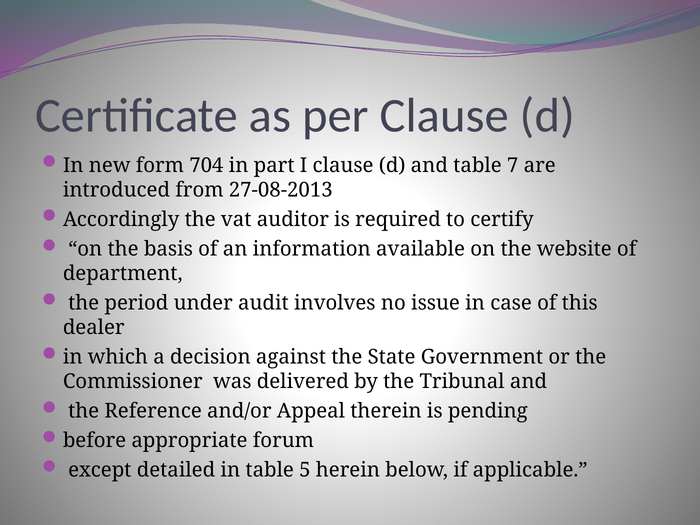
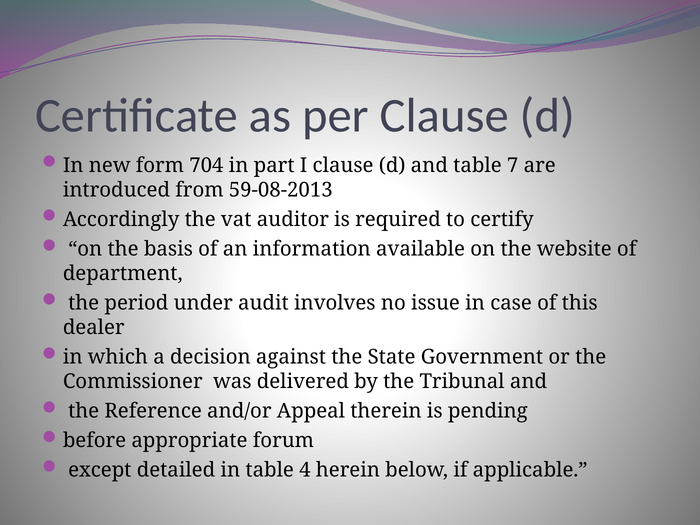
27-08-2013: 27-08-2013 -> 59-08-2013
5: 5 -> 4
